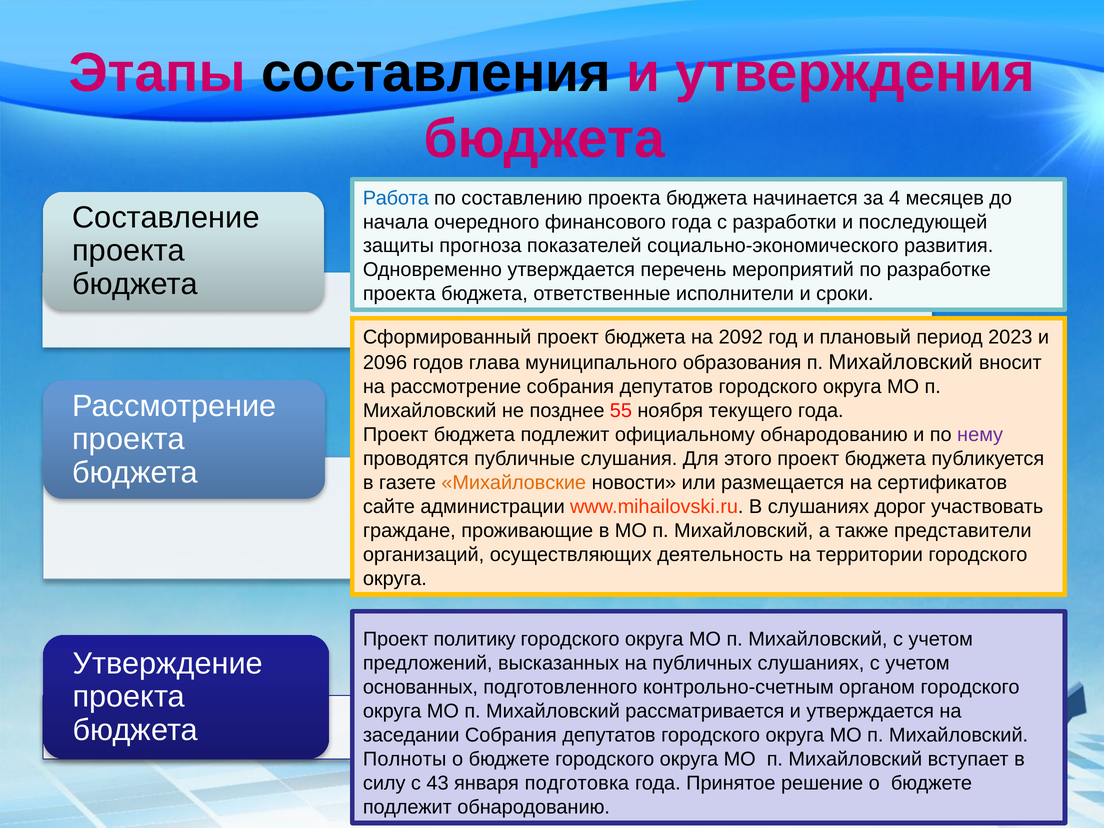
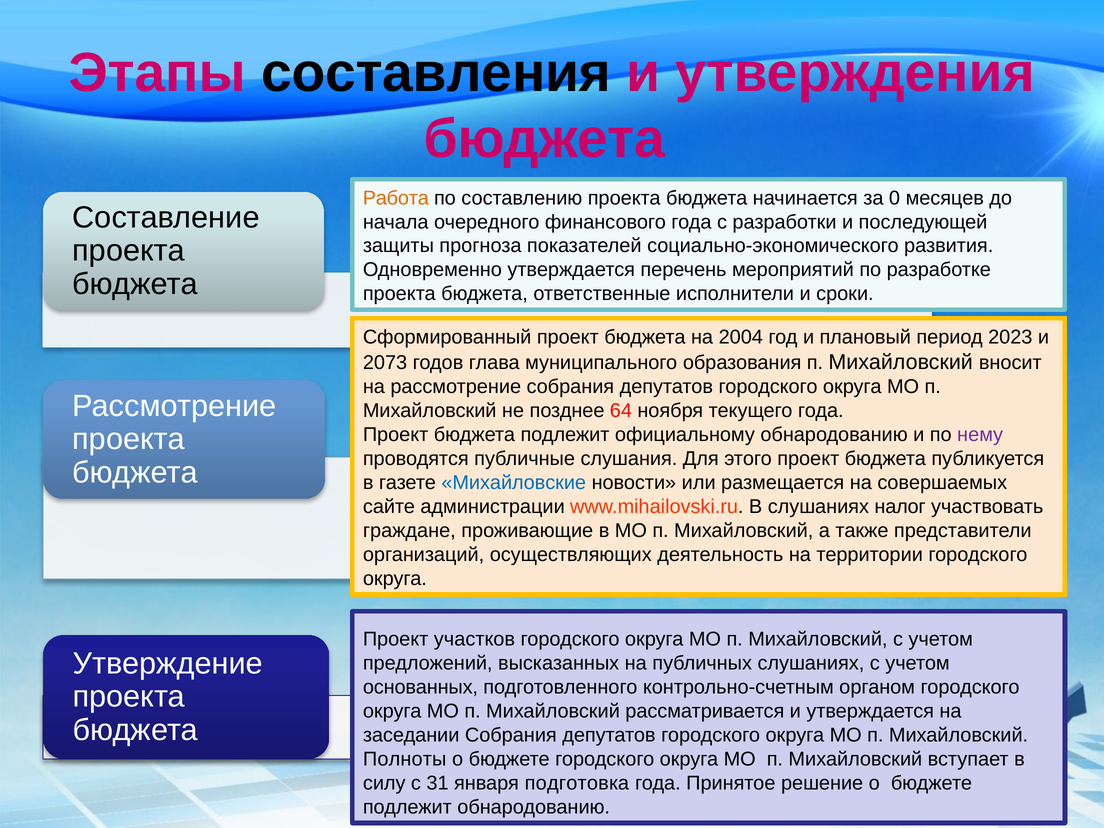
Работа colour: blue -> orange
4: 4 -> 0
2092: 2092 -> 2004
2096: 2096 -> 2073
55: 55 -> 64
Михайловские colour: orange -> blue
сертификатов: сертификатов -> совершаемых
дорог: дорог -> налог
политику: политику -> участков
43: 43 -> 31
